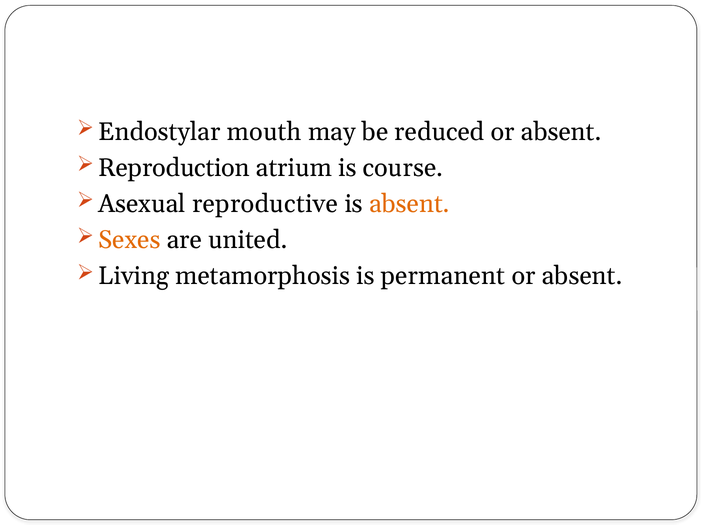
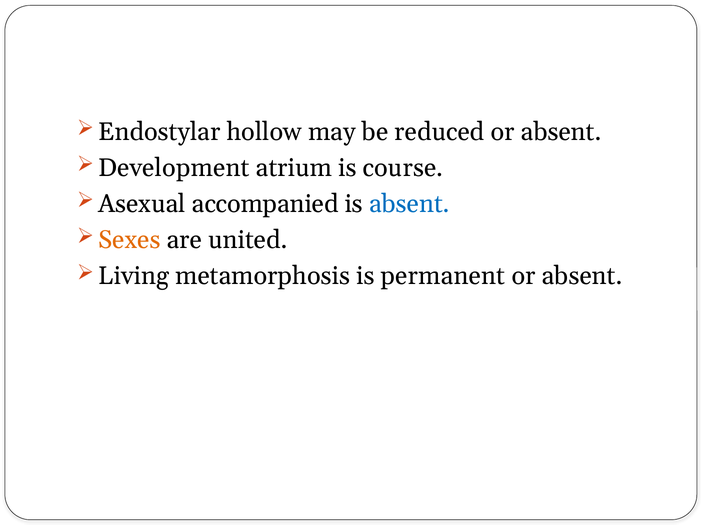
mouth: mouth -> hollow
Reproduction: Reproduction -> Development
reproductive: reproductive -> accompanied
absent at (409, 204) colour: orange -> blue
